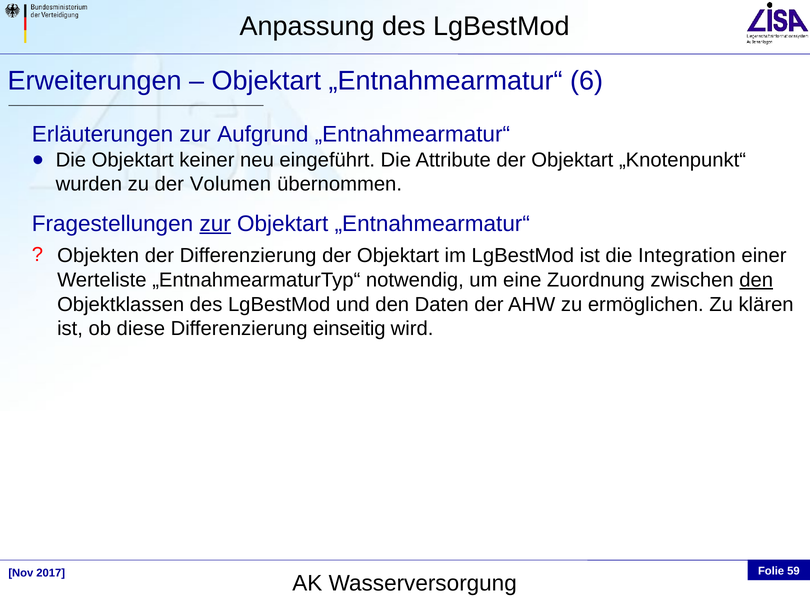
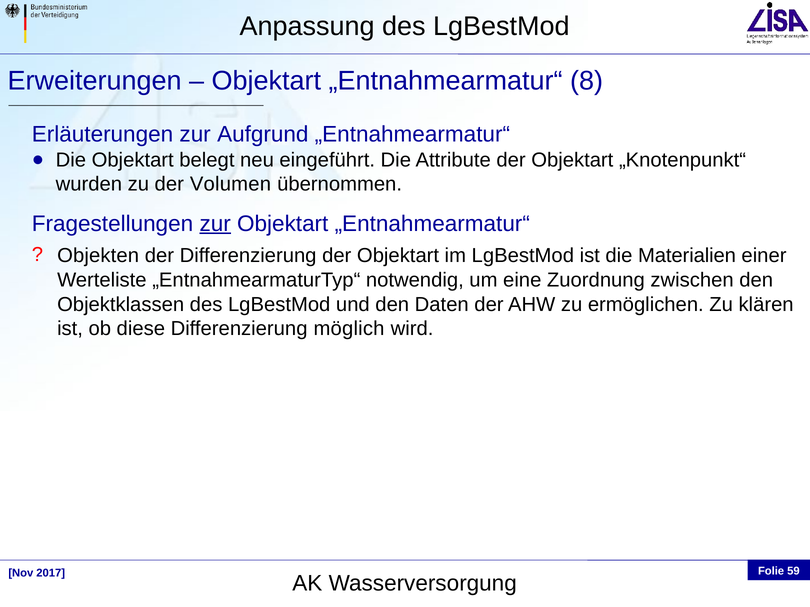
6: 6 -> 8
keiner: keiner -> belegt
Integration: Integration -> Materialien
den at (756, 280) underline: present -> none
einseitig: einseitig -> möglich
